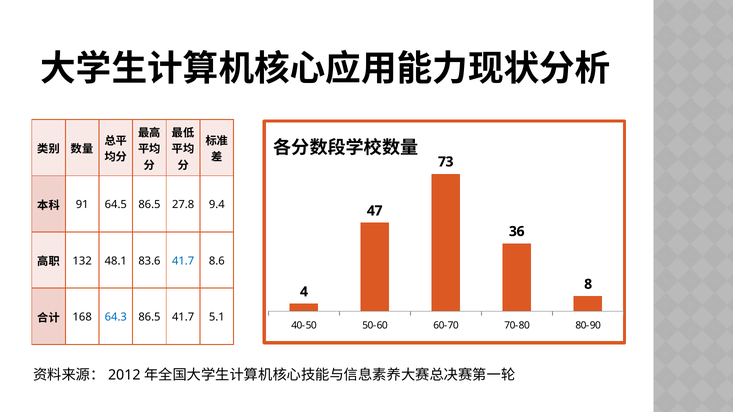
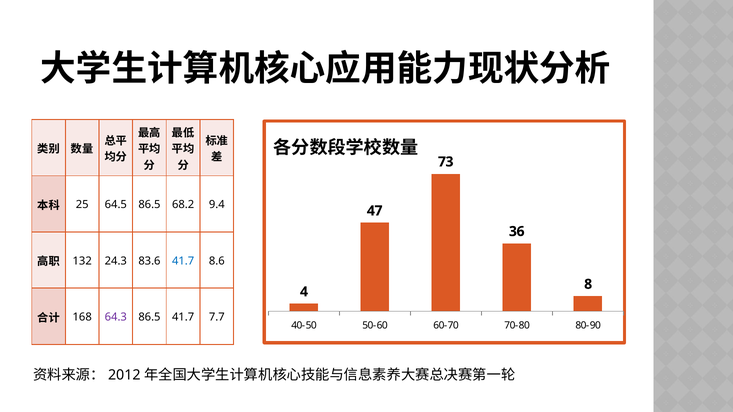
91: 91 -> 25
27.8: 27.8 -> 68.2
48.1: 48.1 -> 24.3
64.3 colour: blue -> purple
5.1: 5.1 -> 7.7
